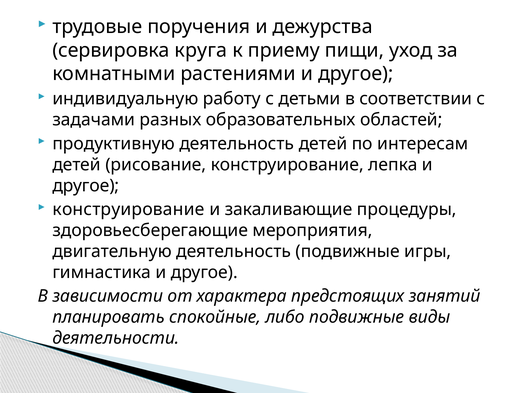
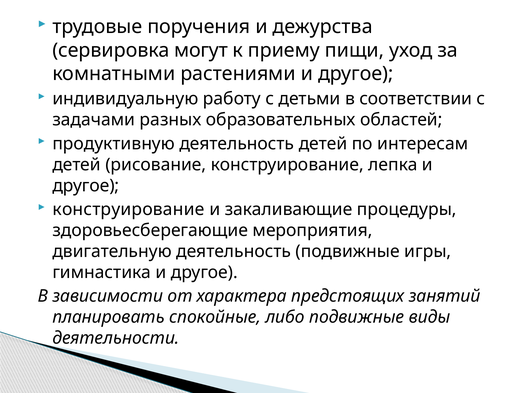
круга: круга -> могут
